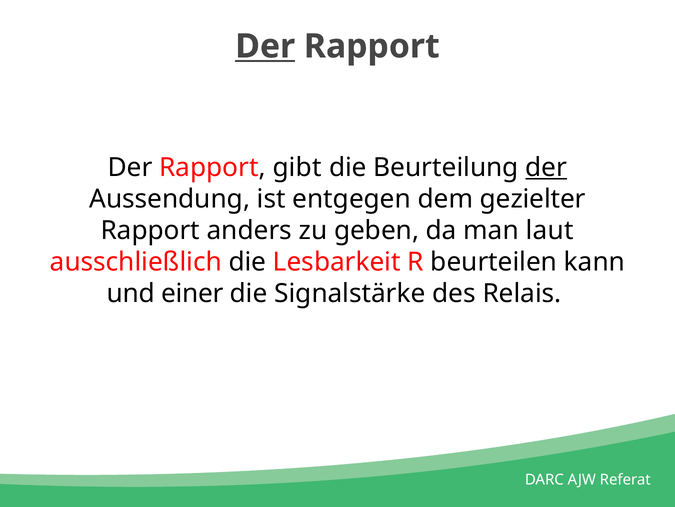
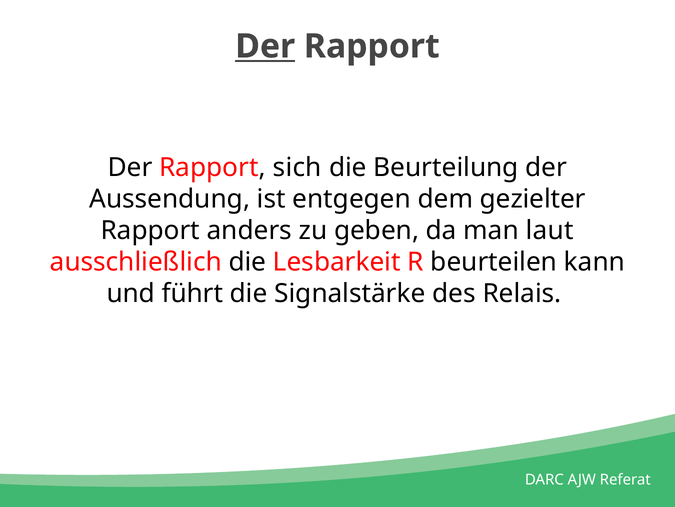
gibt: gibt -> sich
der at (546, 167) underline: present -> none
einer: einer -> führt
